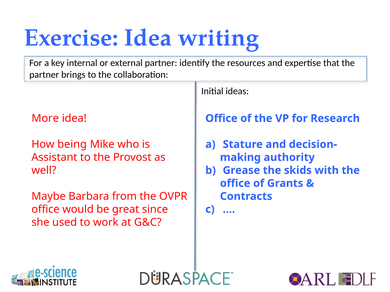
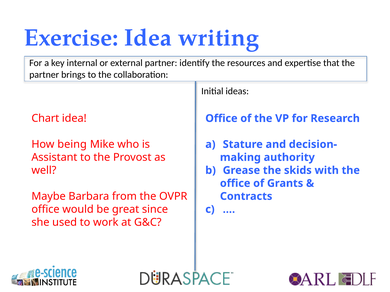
More: More -> Chart
